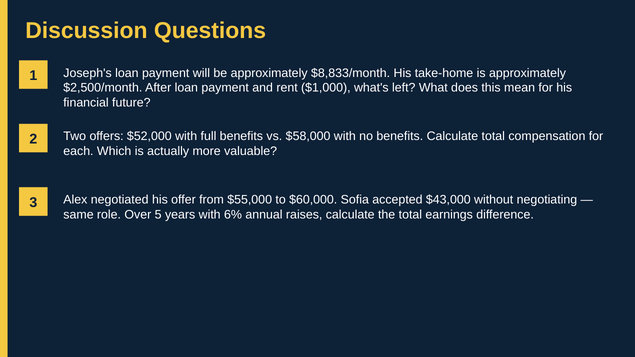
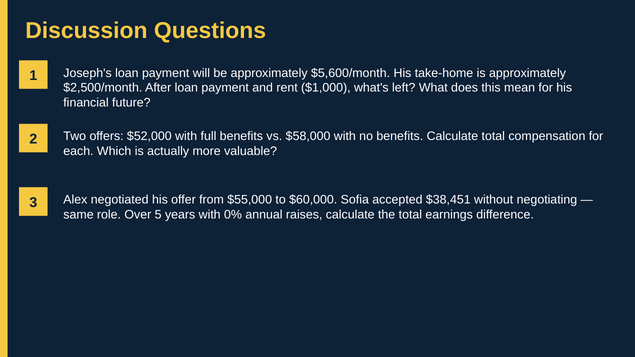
$8,833/month: $8,833/month -> $5,600/month
$43,000: $43,000 -> $38,451
6%: 6% -> 0%
